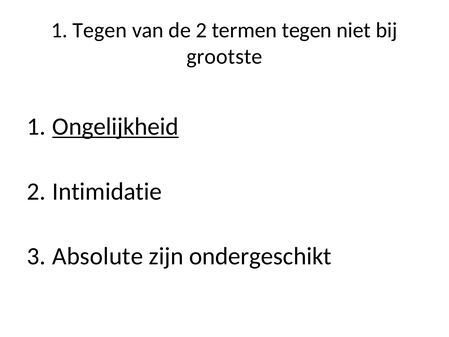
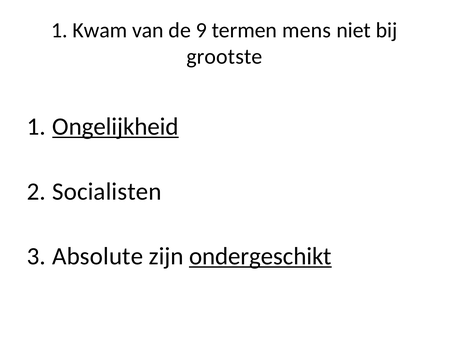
1 Tegen: Tegen -> Kwam
de 2: 2 -> 9
termen tegen: tegen -> mens
Intimidatie: Intimidatie -> Socialisten
ondergeschikt underline: none -> present
